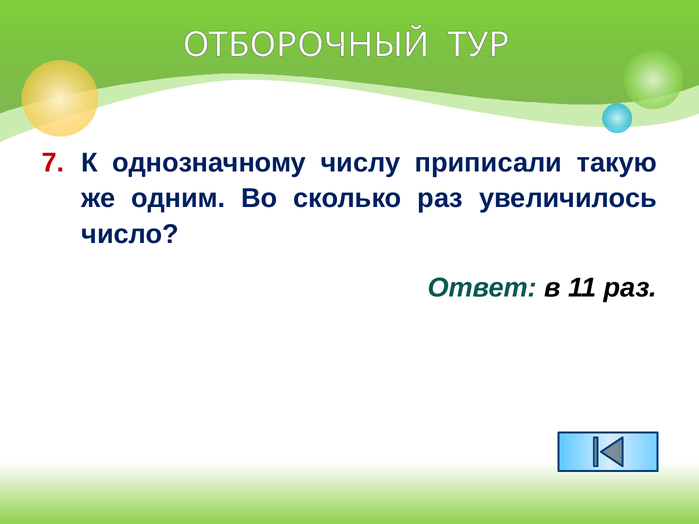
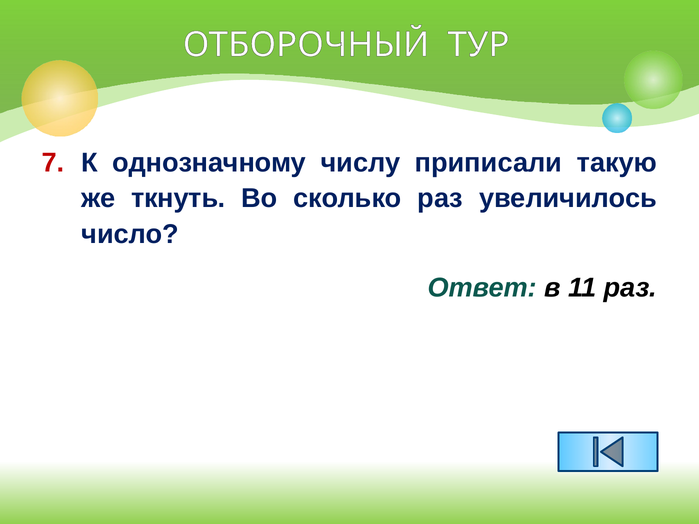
одним: одним -> ткнуть
